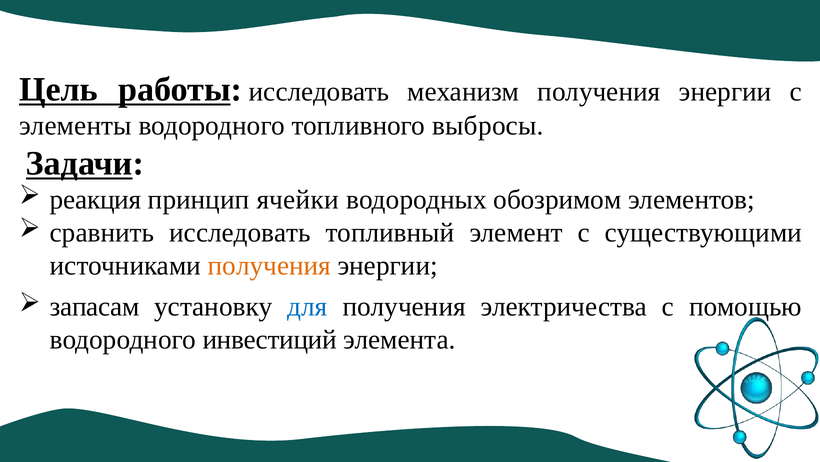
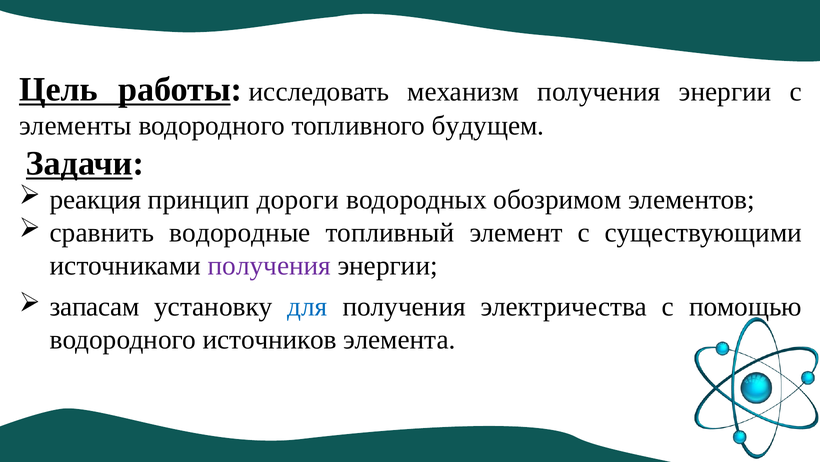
выбросы: выбросы -> будущем
ячейки: ячейки -> дороги
сравнить исследовать: исследовать -> водородные
получения at (269, 265) colour: orange -> purple
инвестиций: инвестиций -> источников
